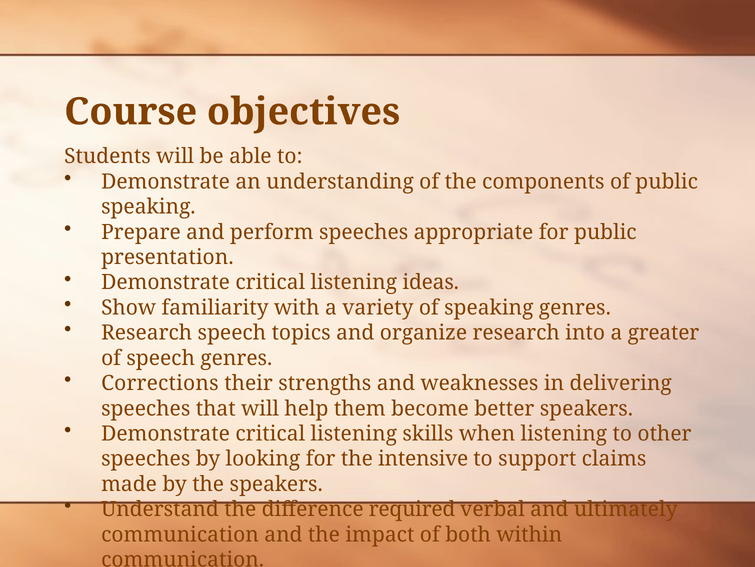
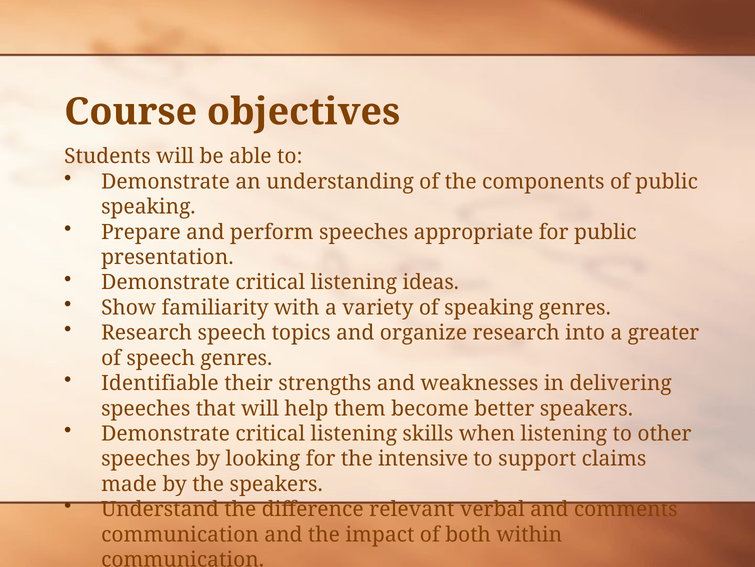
Corrections: Corrections -> Identifiable
required: required -> relevant
ultimately: ultimately -> comments
